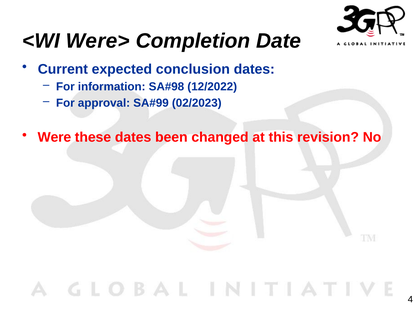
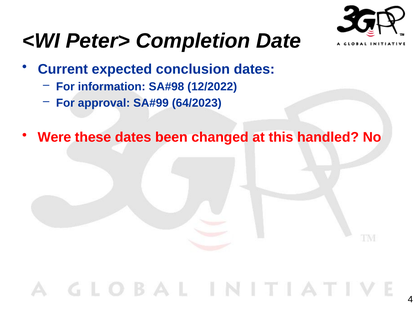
Were>: Were> -> Peter>
02/2023: 02/2023 -> 64/2023
revision: revision -> handled
